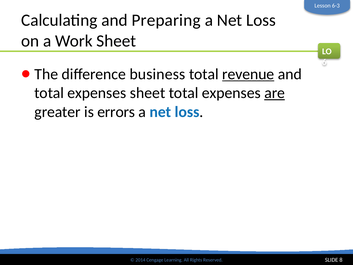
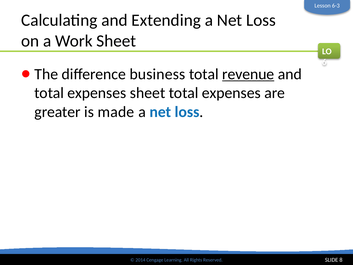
Preparing: Preparing -> Extending
are underline: present -> none
errors: errors -> made
